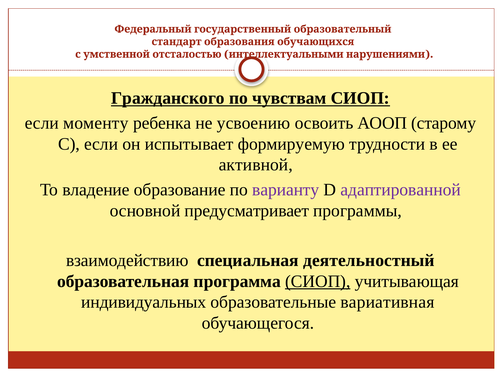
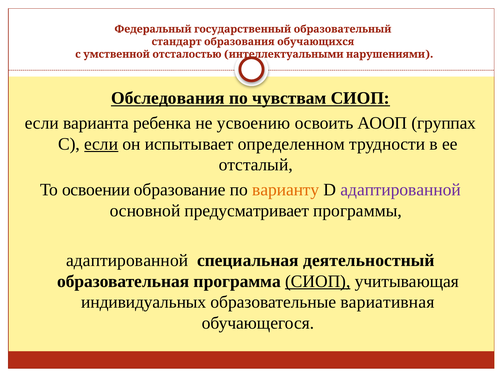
Гражданского: Гражданского -> Обследования
моменту: моменту -> варианта
старому: старому -> группах
если at (101, 144) underline: none -> present
формируемую: формируемую -> определенном
активной: активной -> отсталый
владение: владение -> освоении
варианту colour: purple -> orange
взаимодействию at (127, 261): взаимодействию -> адаптированной
